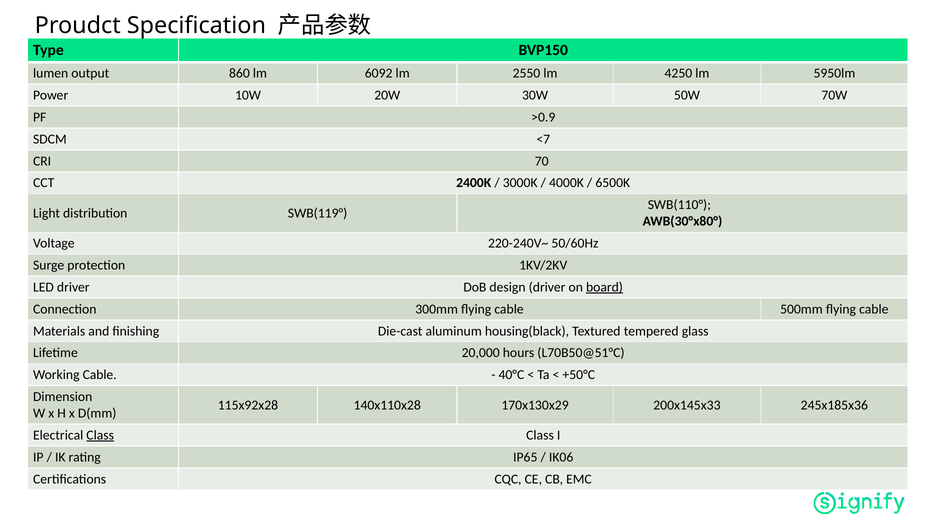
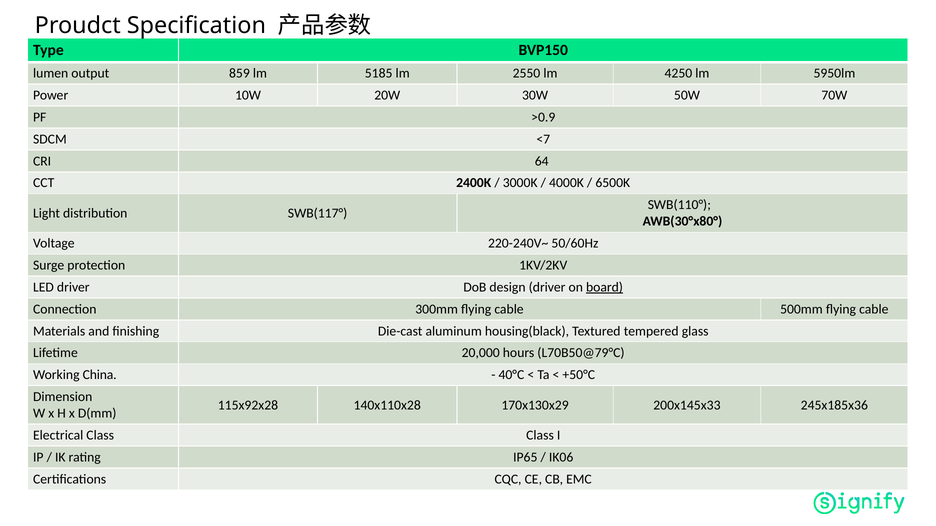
860: 860 -> 859
6092: 6092 -> 5185
70: 70 -> 64
SWB(119°: SWB(119° -> SWB(117°
L70B50@51°C: L70B50@51°C -> L70B50@79°C
Working Cable: Cable -> China
Class at (100, 436) underline: present -> none
